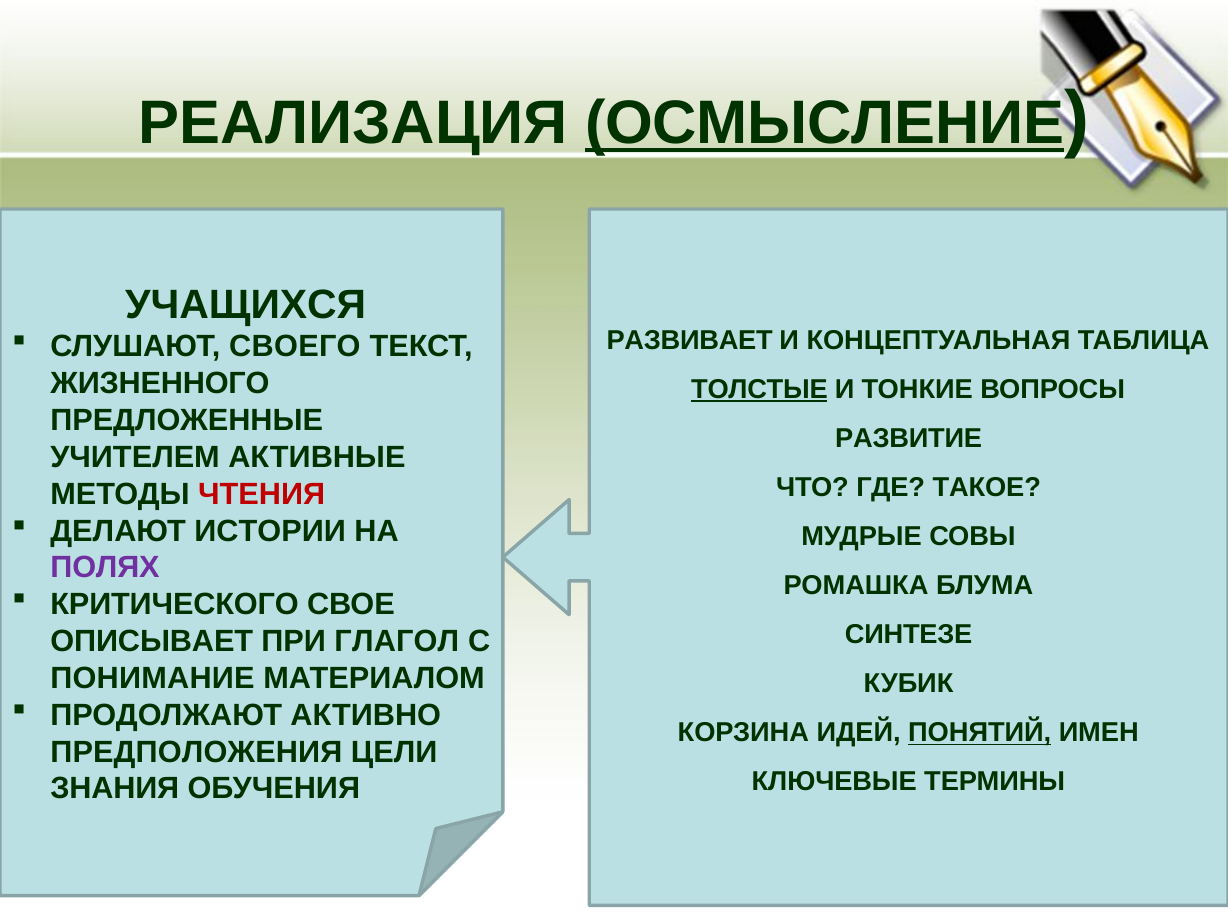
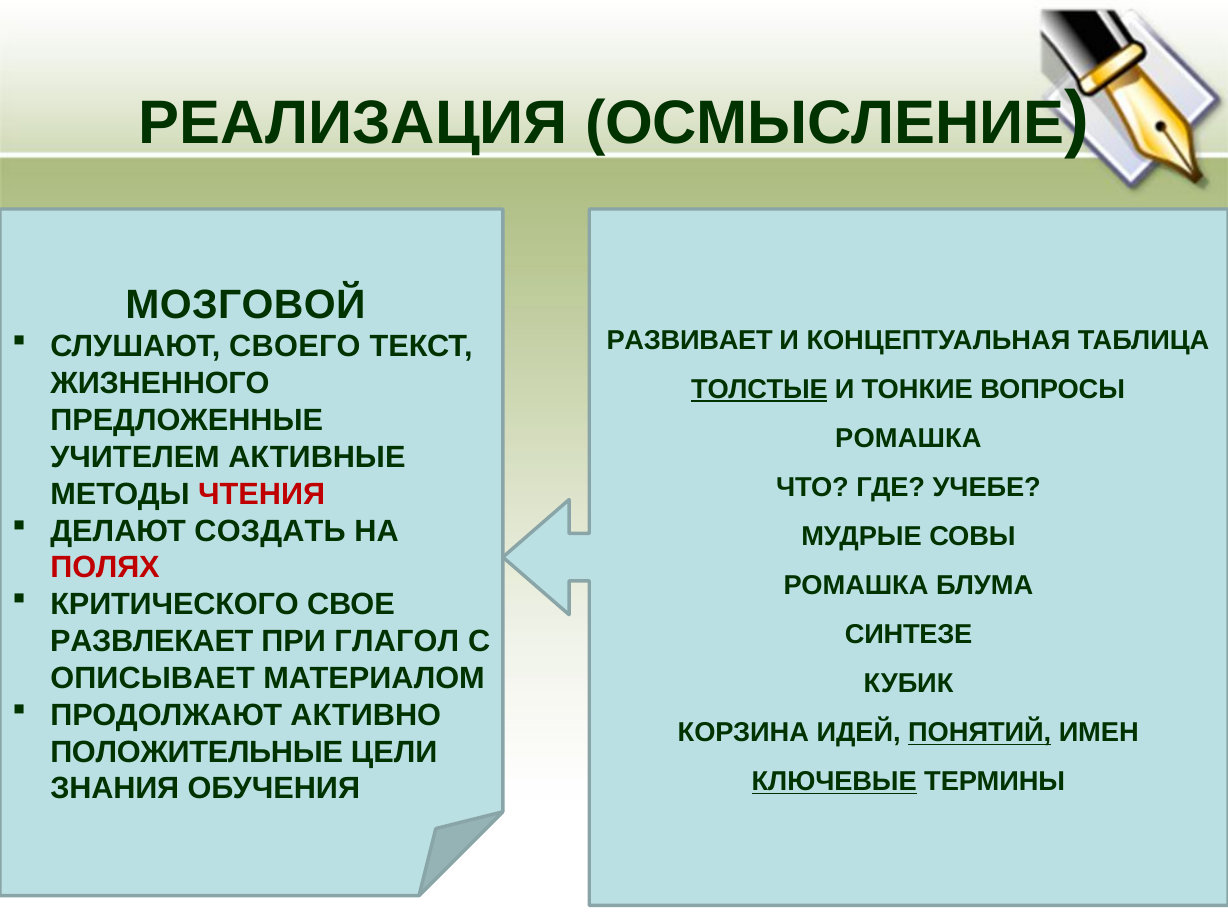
ОСМЫСЛЕНИЕ underline: present -> none
УЧАЩИХСЯ: УЧАЩИХСЯ -> МОЗГОВОЙ
РАЗВИТИЕ at (909, 438): РАЗВИТИЕ -> РОМАШКА
ТАКОЕ: ТАКОЕ -> УЧЕБЕ
ИСТОРИИ: ИСТОРИИ -> СОЗДАТЬ
ПОЛЯХ colour: purple -> red
ОПИСЫВАЕТ: ОПИСЫВАЕТ -> РАЗВЛЕКАЕТ
ПОНИМАНИЕ: ПОНИМАНИЕ -> ОПИСЫВАЕТ
ПРЕДПОЛОЖЕНИЯ: ПРЕДПОЛОЖЕНИЯ -> ПОЛОЖИТЕЛЬНЫЕ
КЛЮЧЕВЫЕ underline: none -> present
